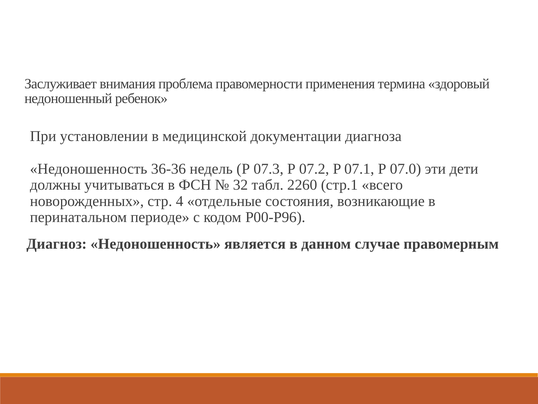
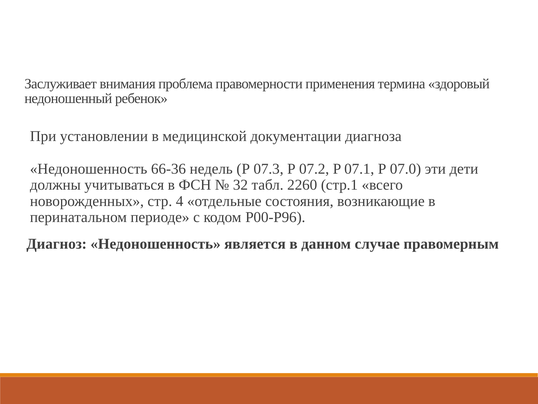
36-36: 36-36 -> 66-36
